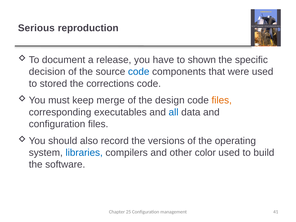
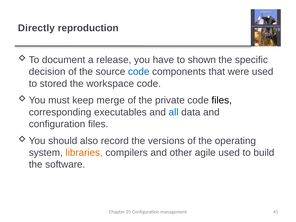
Serious: Serious -> Directly
corrections: corrections -> workspace
design: design -> private
files at (222, 100) colour: orange -> black
libraries colour: blue -> orange
color: color -> agile
